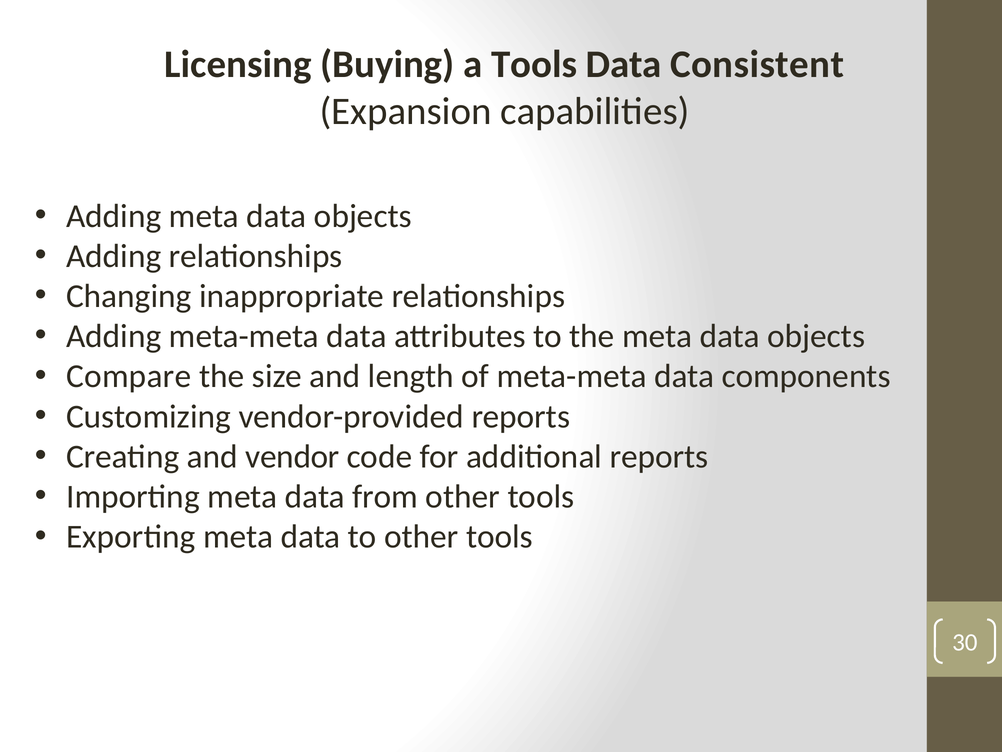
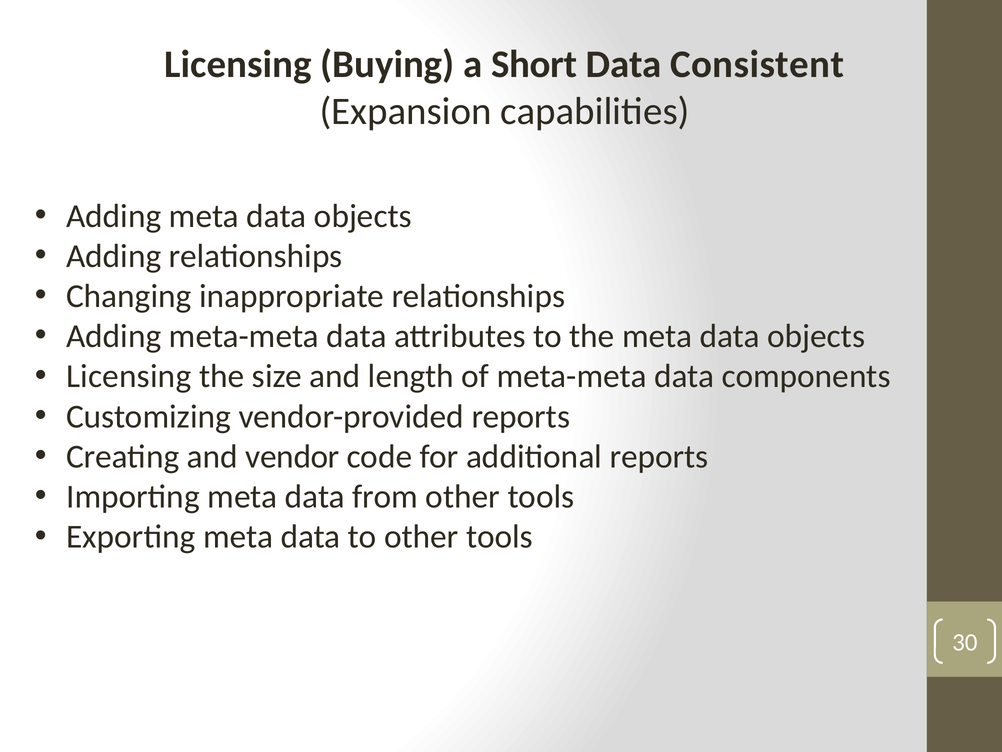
a Tools: Tools -> Short
Compare at (129, 376): Compare -> Licensing
